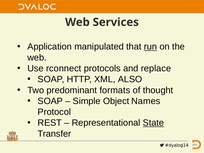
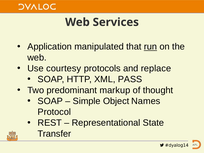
rconnect: rconnect -> courtesy
ALSO: ALSO -> PASS
formats: formats -> markup
State underline: present -> none
